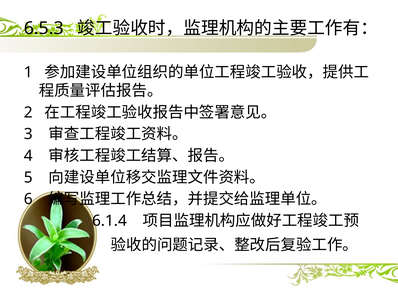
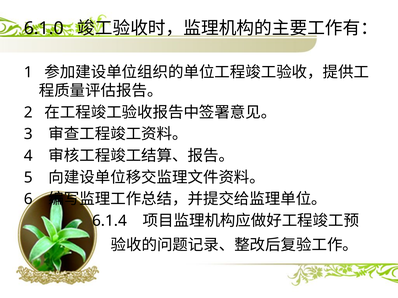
6.5.3: 6.5.3 -> 6.1.0
